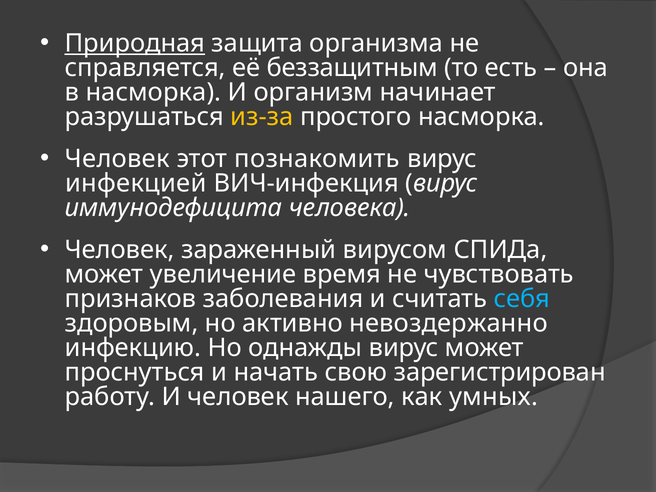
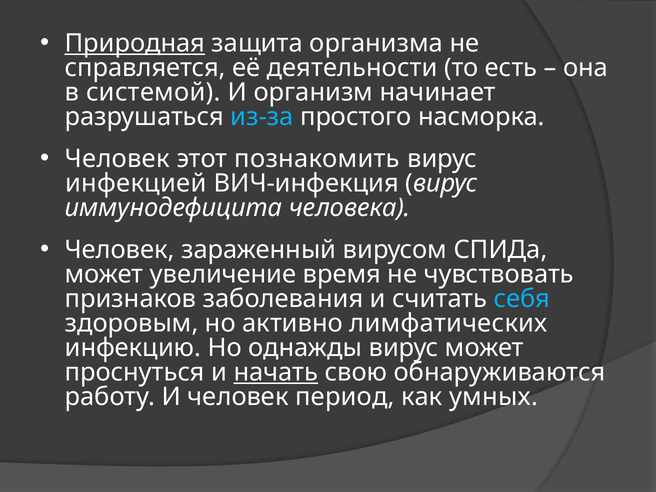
беззащитным: беззащитным -> деятельности
в насморка: насморка -> системой
из-за colour: yellow -> light blue
невоздержанно: невоздержанно -> лимфатических
начать underline: none -> present
зарегистрирован: зарегистрирован -> обнаруживаются
нашего: нашего -> период
